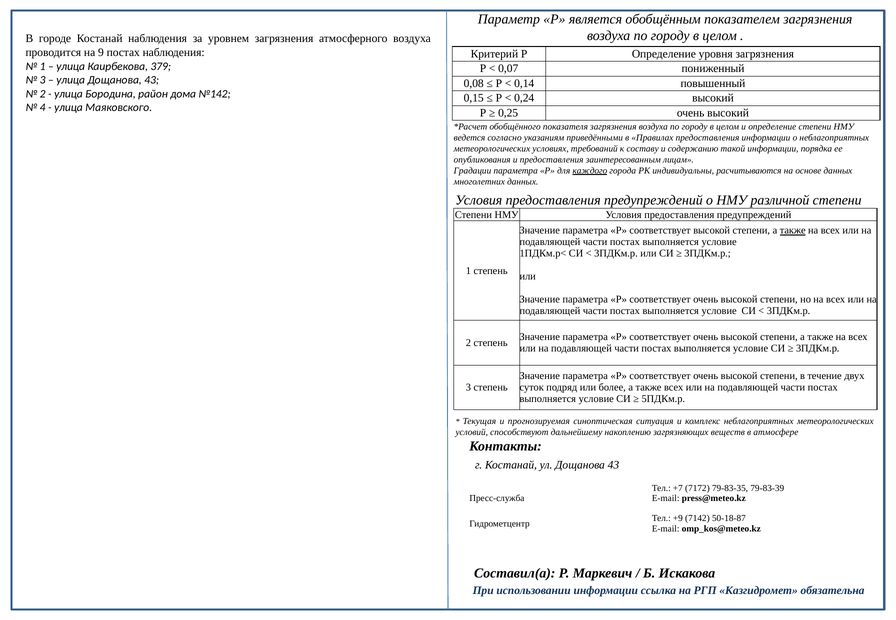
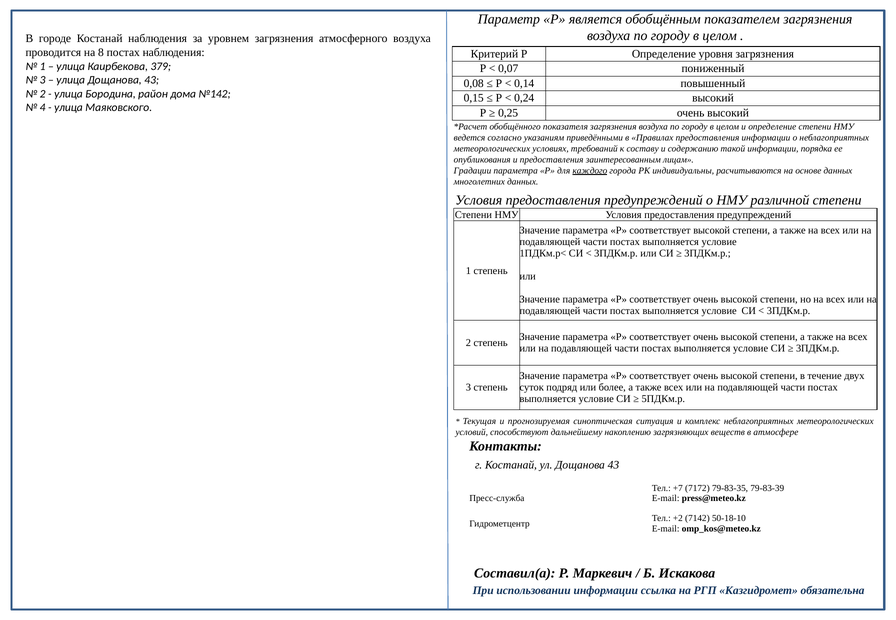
9: 9 -> 8
также at (793, 231) underline: present -> none
+9: +9 -> +2
50-18-87: 50-18-87 -> 50-18-10
